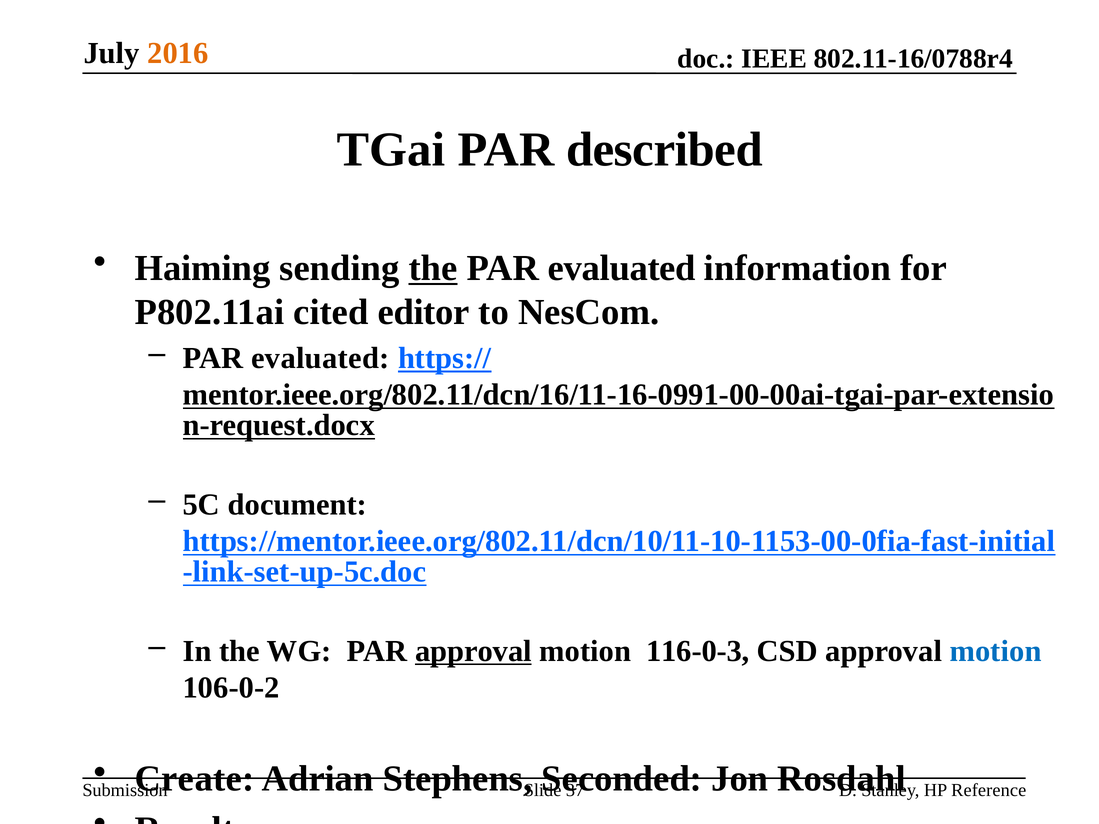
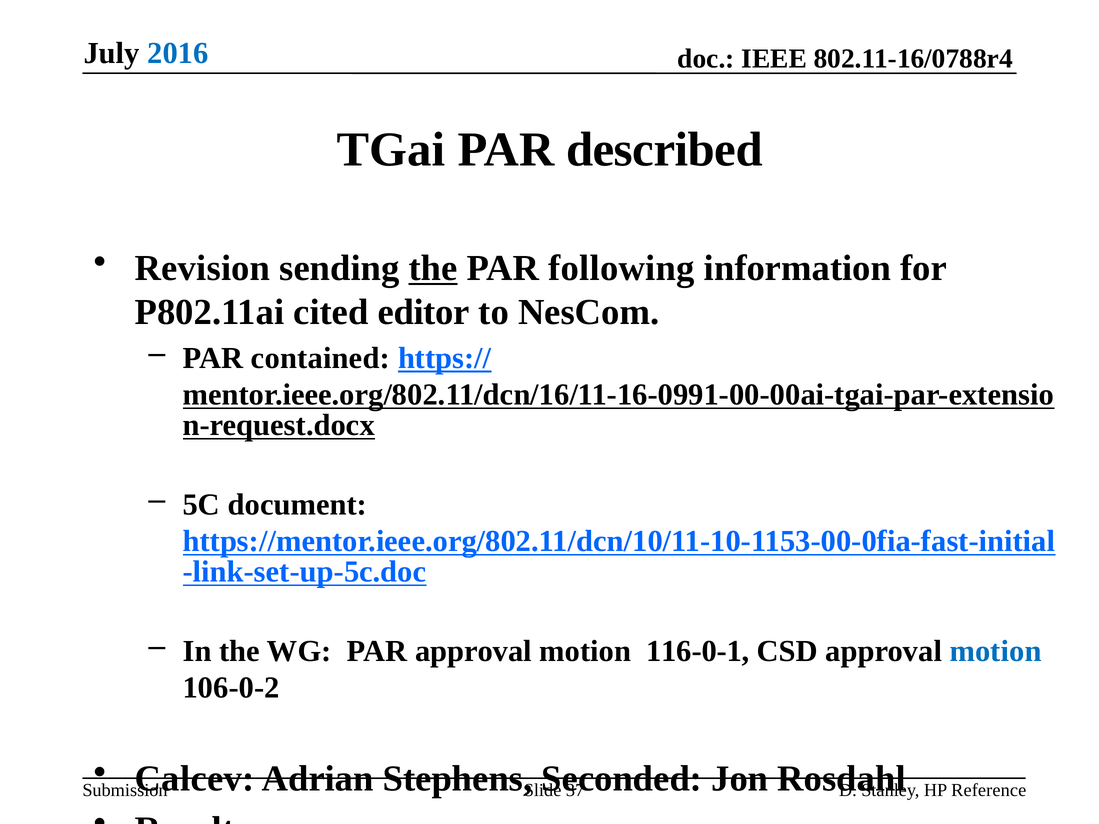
2016 colour: orange -> blue
Haiming: Haiming -> Revision
evaluated at (622, 268): evaluated -> following
evaluated at (320, 358): evaluated -> contained
approval at (473, 651) underline: present -> none
116-0-3: 116-0-3 -> 116-0-1
Create: Create -> Calcev
